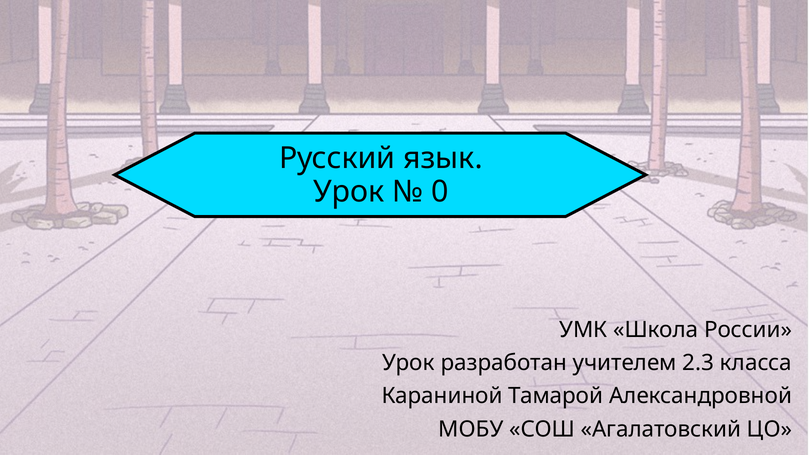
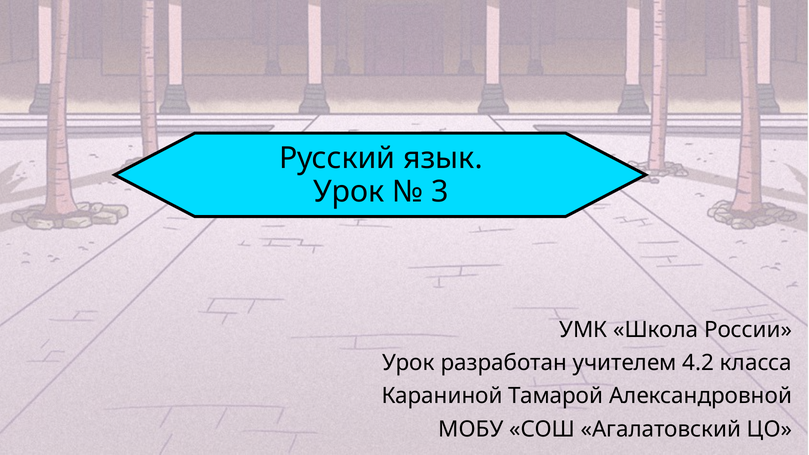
0: 0 -> 3
2.3: 2.3 -> 4.2
